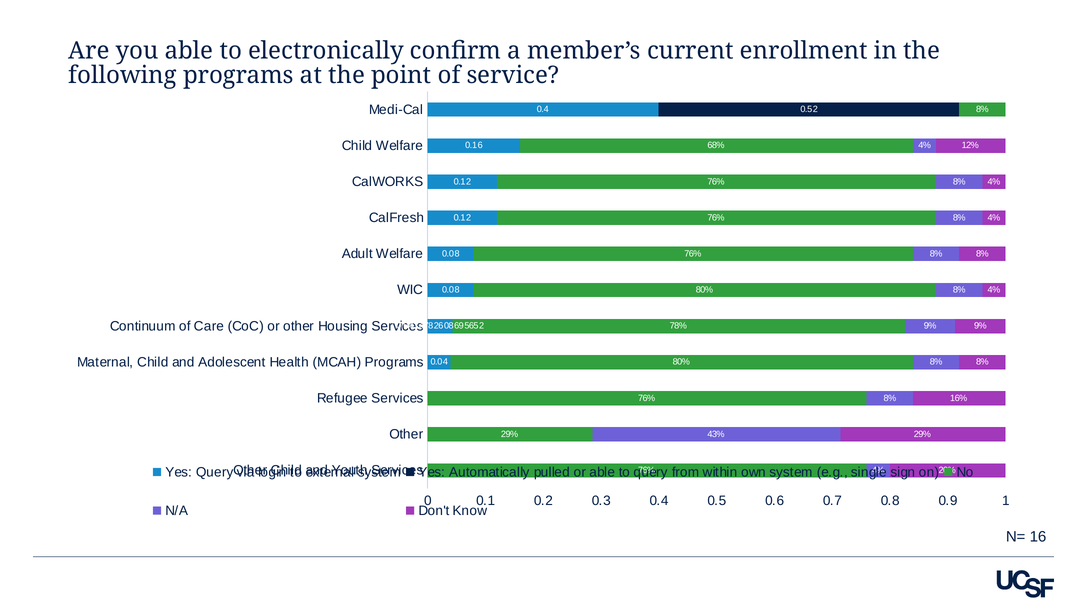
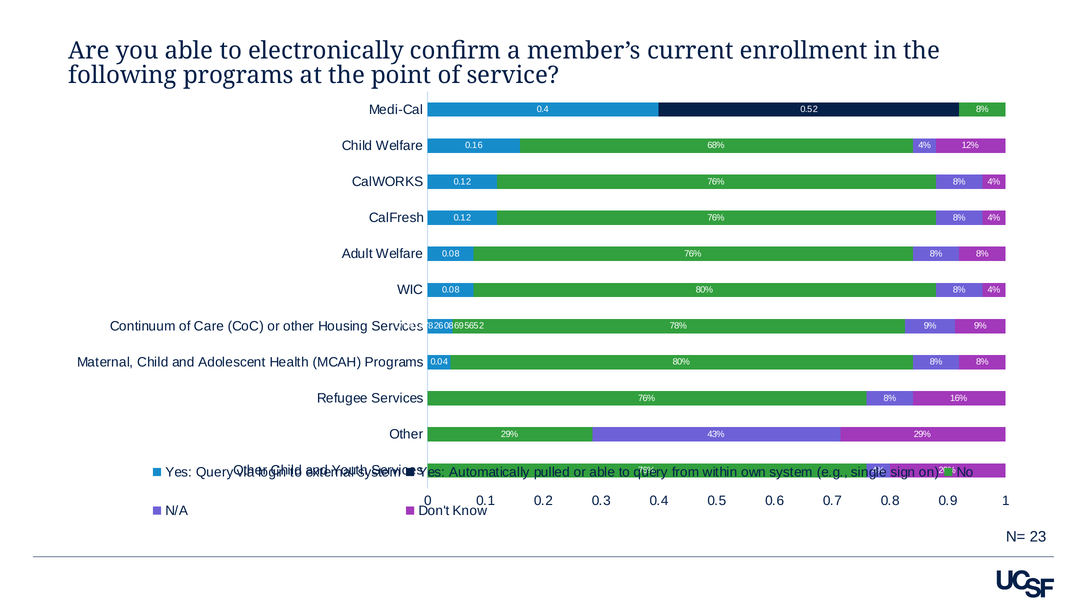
16: 16 -> 23
